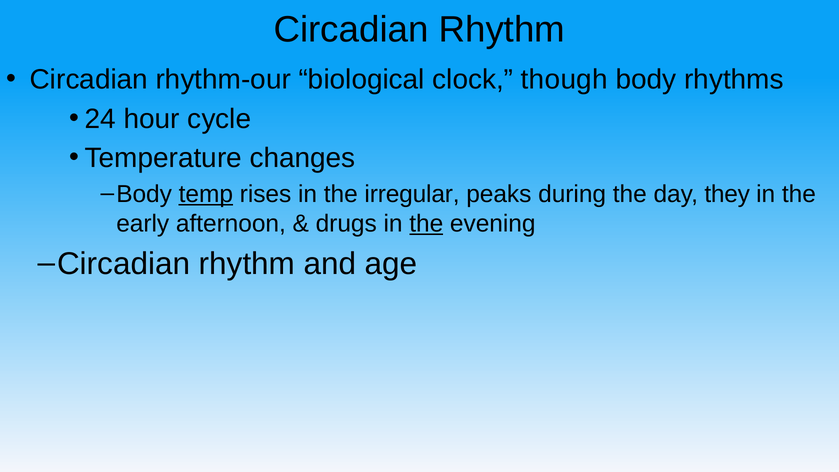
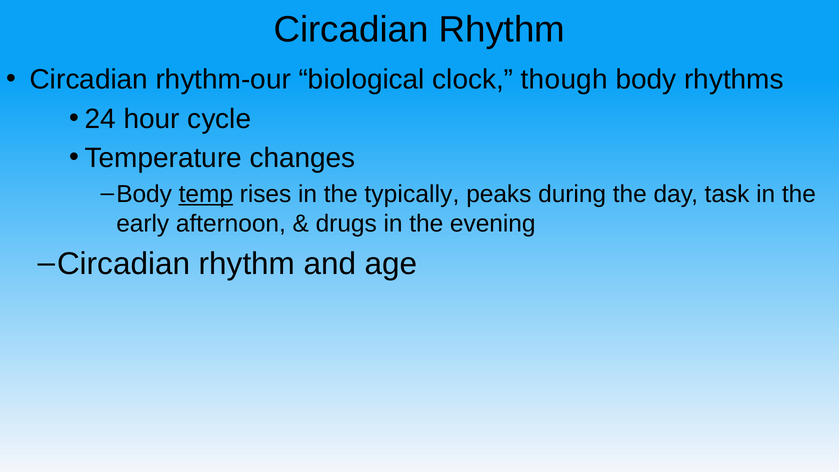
irregular: irregular -> typically
they: they -> task
the at (426, 224) underline: present -> none
